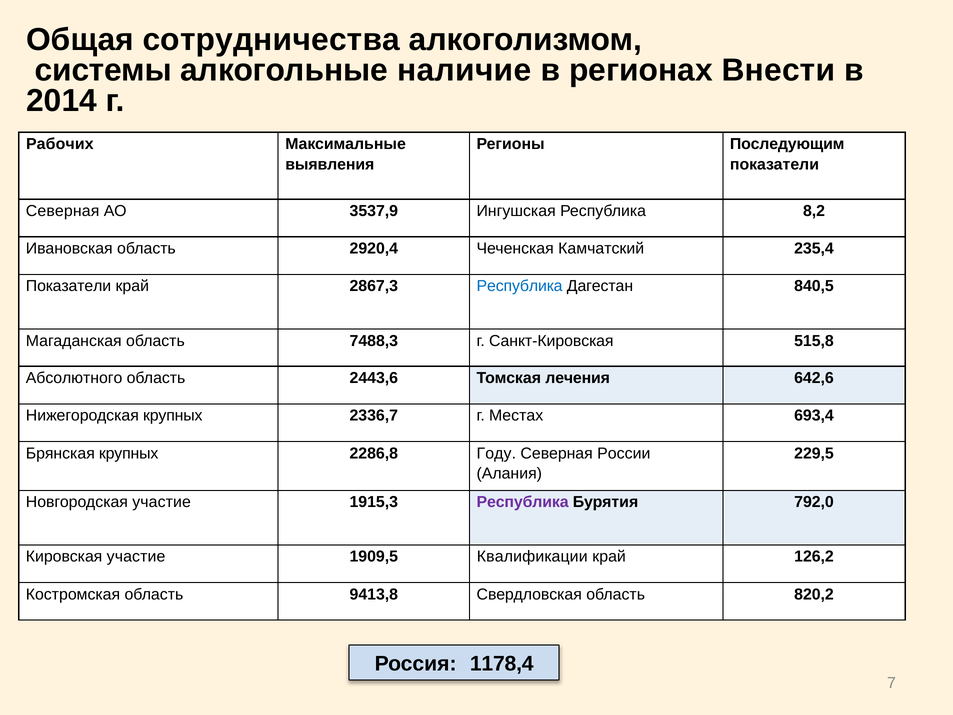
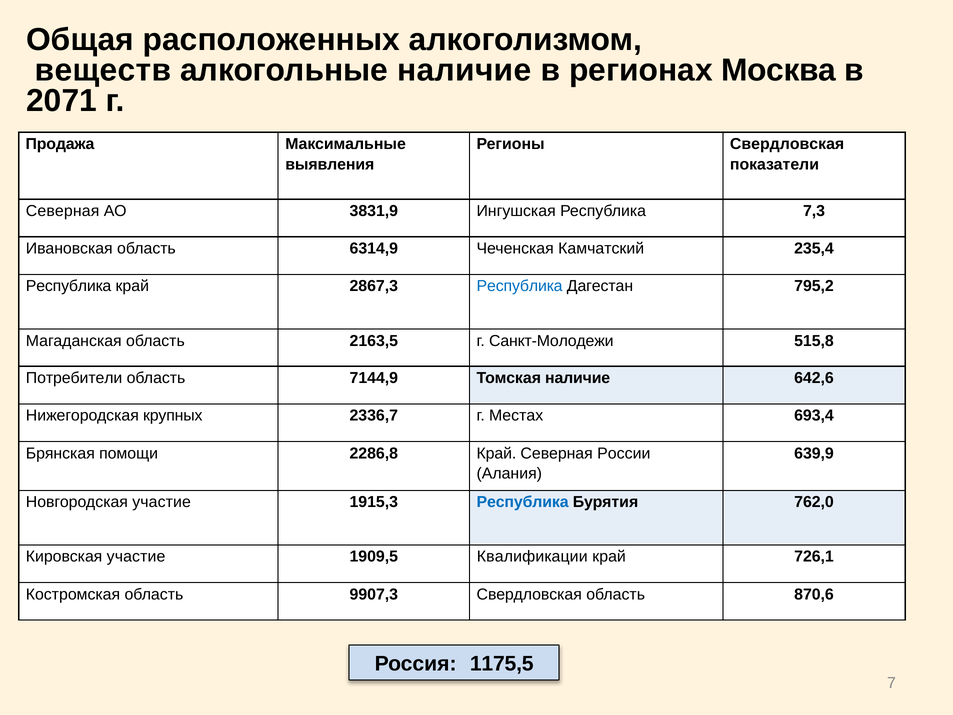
сотрудничества: сотрудничества -> расположенных
системы: системы -> веществ
Внести: Внести -> Москва
2014: 2014 -> 2071
Рабочих: Рабочих -> Продажа
Регионы Последующим: Последующим -> Свердловская
3537,9: 3537,9 -> 3831,9
8,2: 8,2 -> 7,3
2920,4: 2920,4 -> 6314,9
Показатели at (69, 286): Показатели -> Республика
840,5: 840,5 -> 795,2
7488,3: 7488,3 -> 2163,5
Санкт-Кировская: Санкт-Кировская -> Санкт-Молодежи
Абсолютного: Абсолютного -> Потребители
2443,6: 2443,6 -> 7144,9
Томская лечения: лечения -> наличие
Брянская крупных: крупных -> помощи
2286,8 Году: Году -> Край
229,5: 229,5 -> 639,9
Республика at (523, 502) colour: purple -> blue
792,0: 792,0 -> 762,0
126,2: 126,2 -> 726,1
9413,8: 9413,8 -> 9907,3
820,2: 820,2 -> 870,6
1178,4: 1178,4 -> 1175,5
